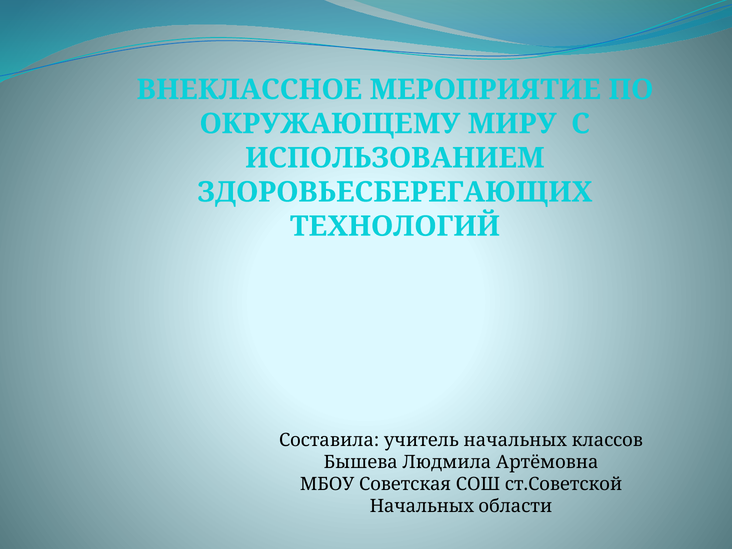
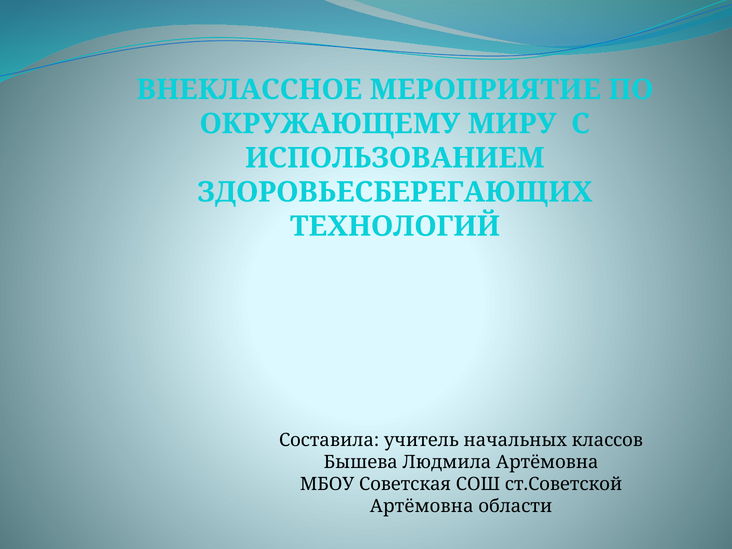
Начальных at (422, 506): Начальных -> Артёмовна
